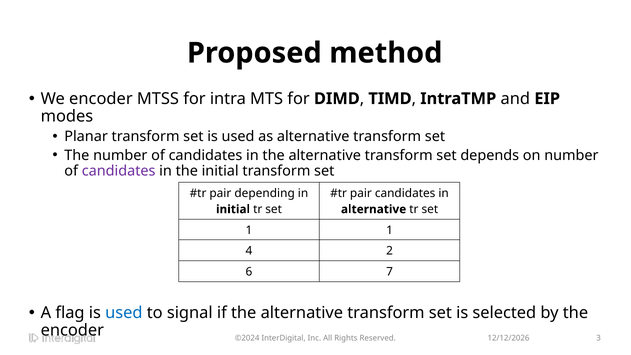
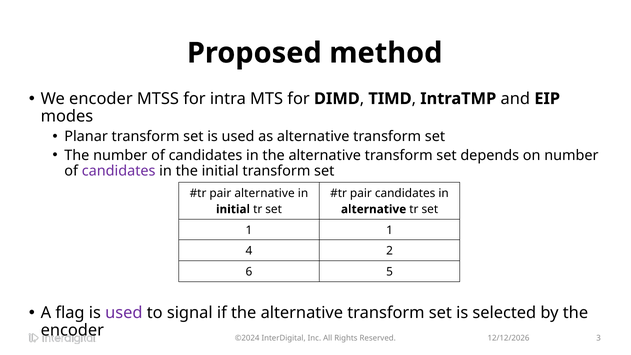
pair depending: depending -> alternative
7: 7 -> 5
used at (124, 313) colour: blue -> purple
